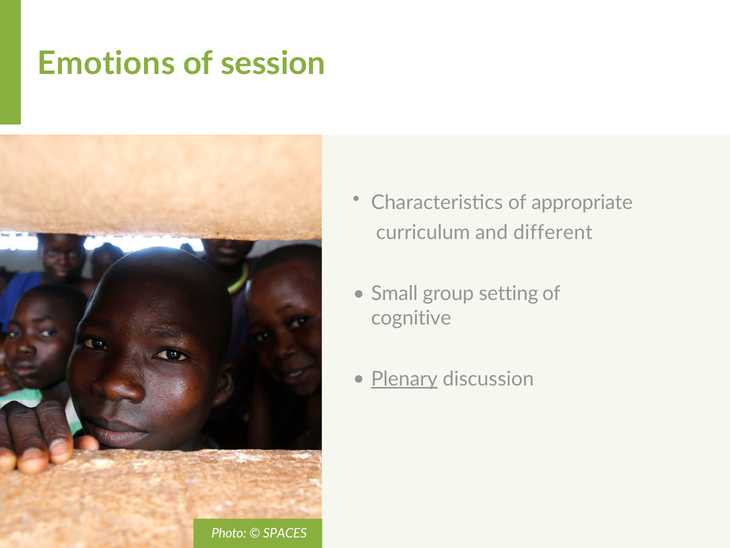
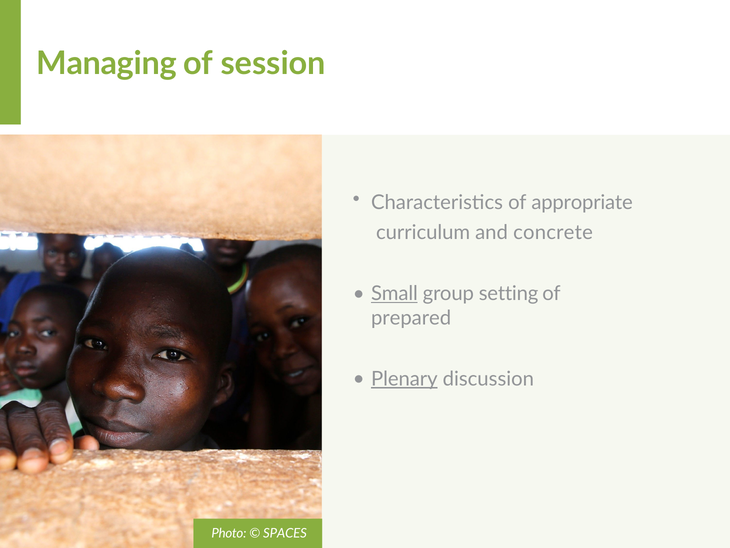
Emotions: Emotions -> Managing
different: different -> concrete
Small underline: none -> present
cognitive: cognitive -> prepared
